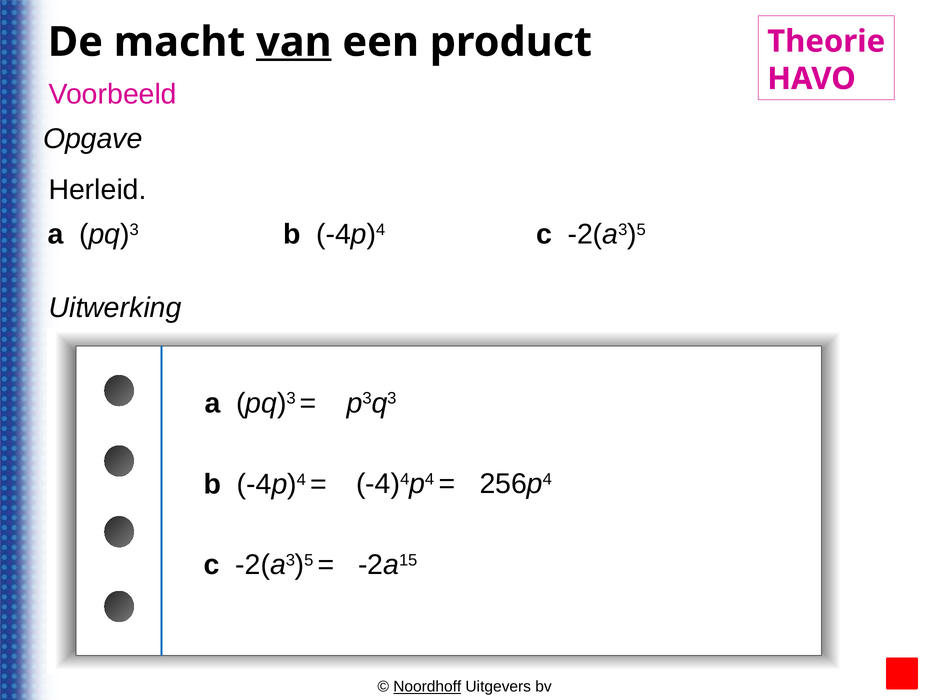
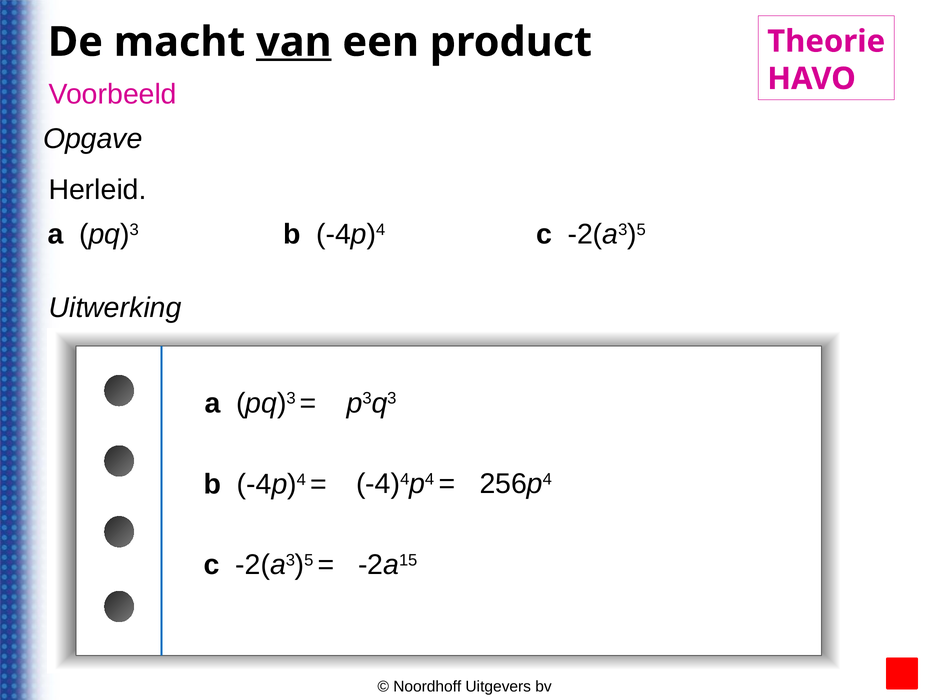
Noordhoff underline: present -> none
